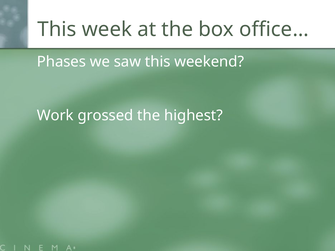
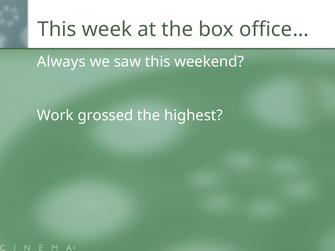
Phases: Phases -> Always
